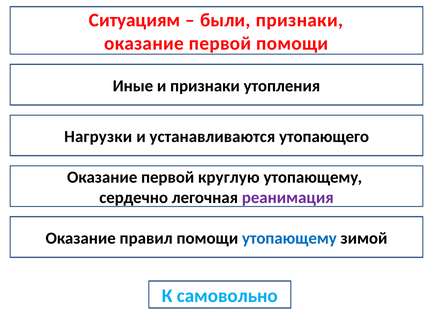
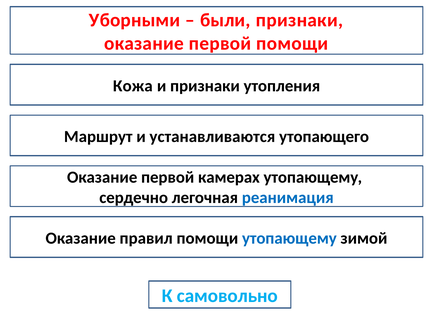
Ситуациям: Ситуациям -> Уборными
Иные: Иные -> Кожа
Нагрузки: Нагрузки -> Маршрут
круглую: круглую -> камерах
реанимация colour: purple -> blue
